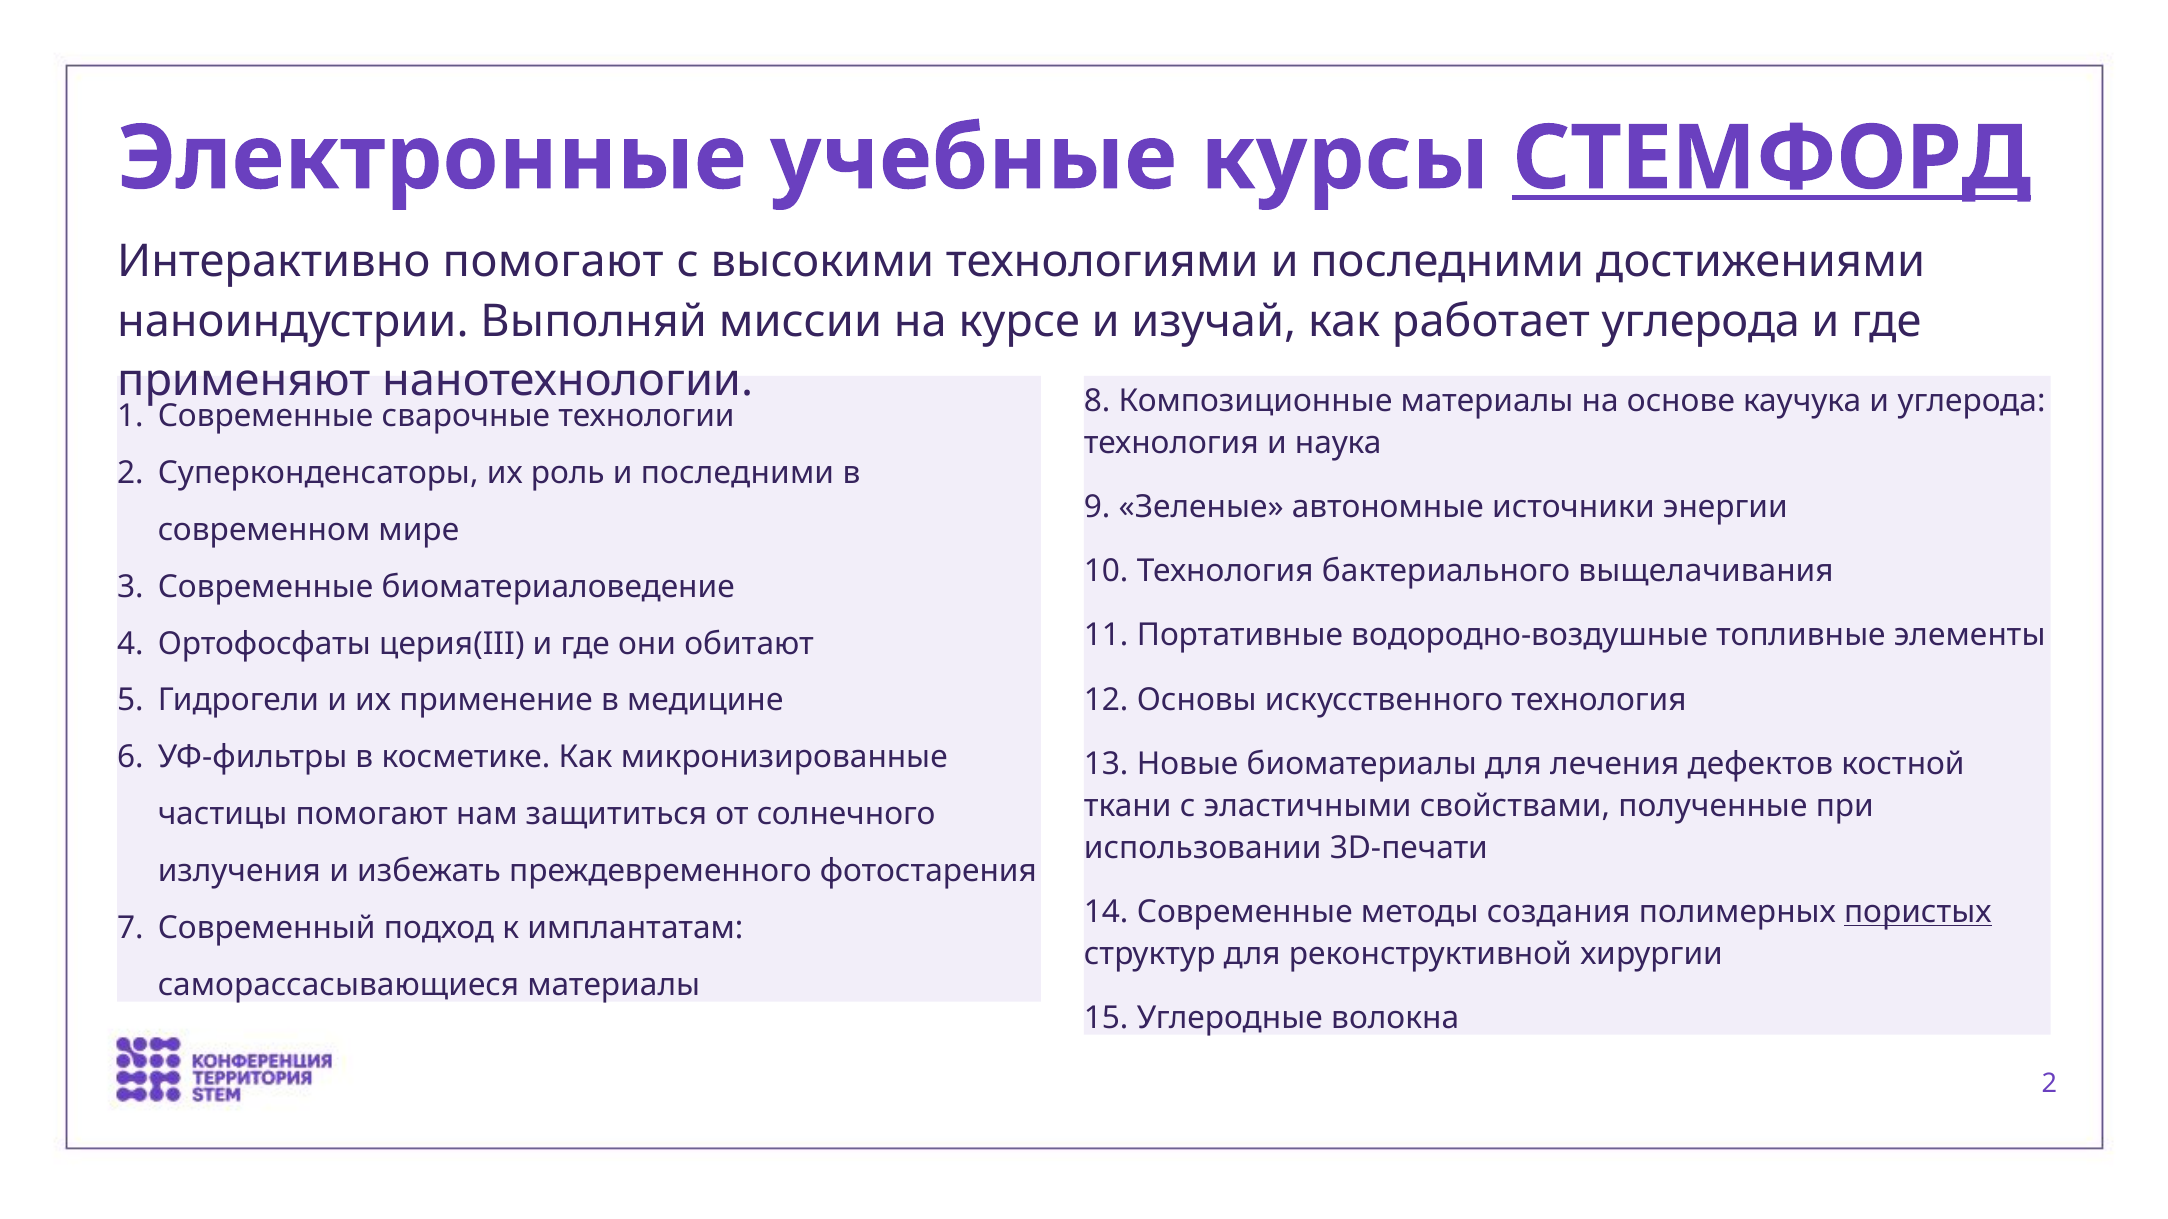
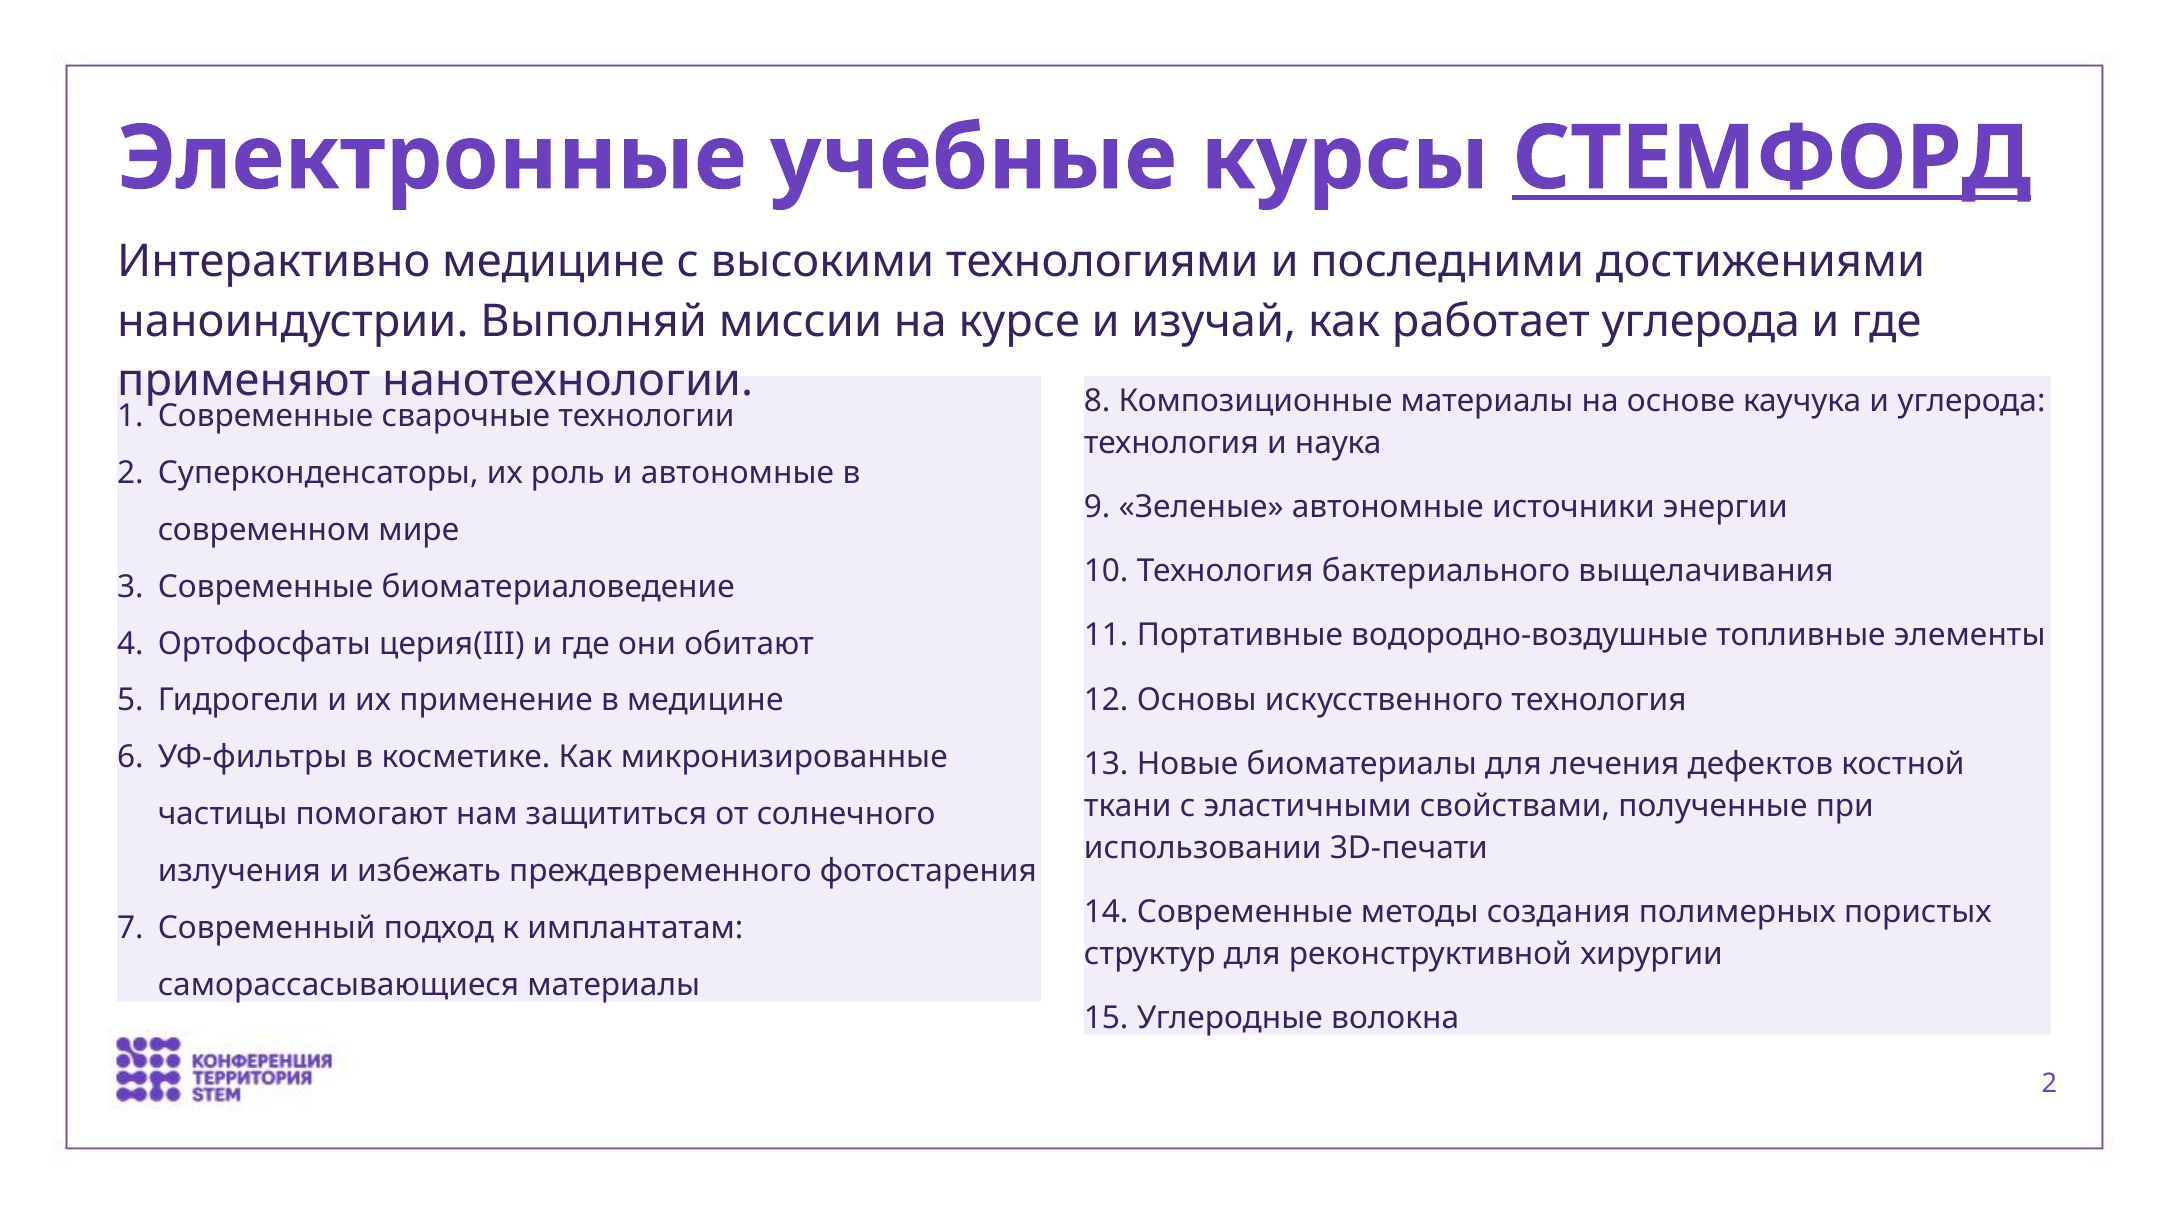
Интерактивно помогают: помогают -> медицине
роль и последними: последними -> автономные
пористых underline: present -> none
